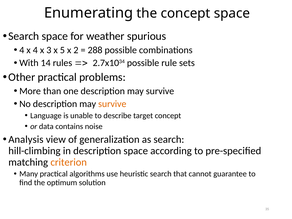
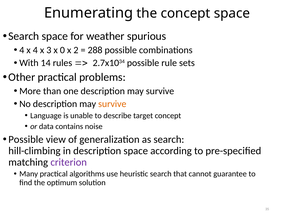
5: 5 -> 0
Analysis at (26, 139): Analysis -> Possible
criterion colour: orange -> purple
